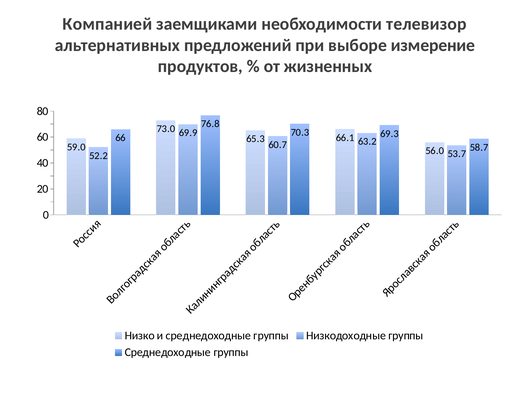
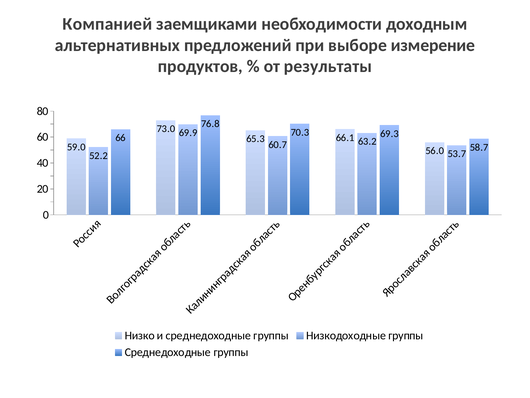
телевизор: телевизор -> доходным
жизненных: жизненных -> результаты
